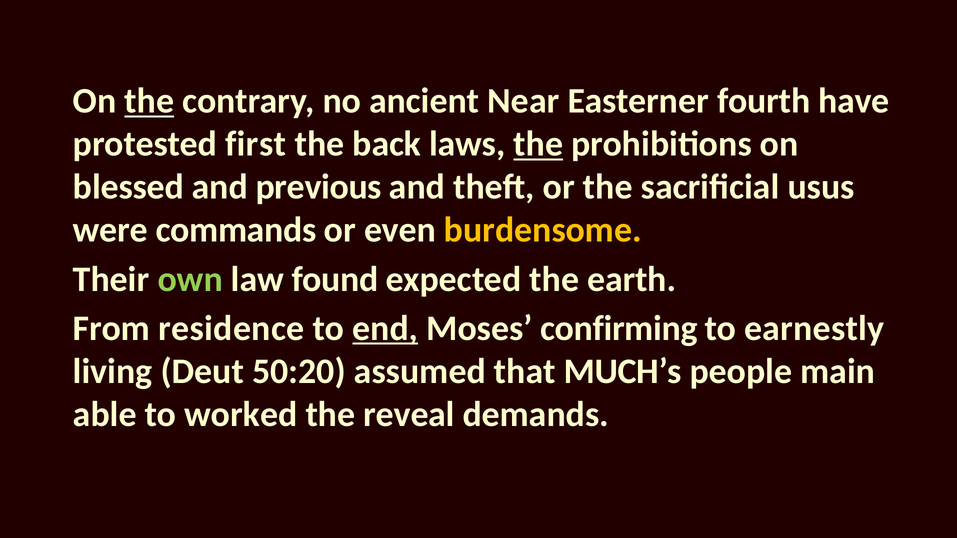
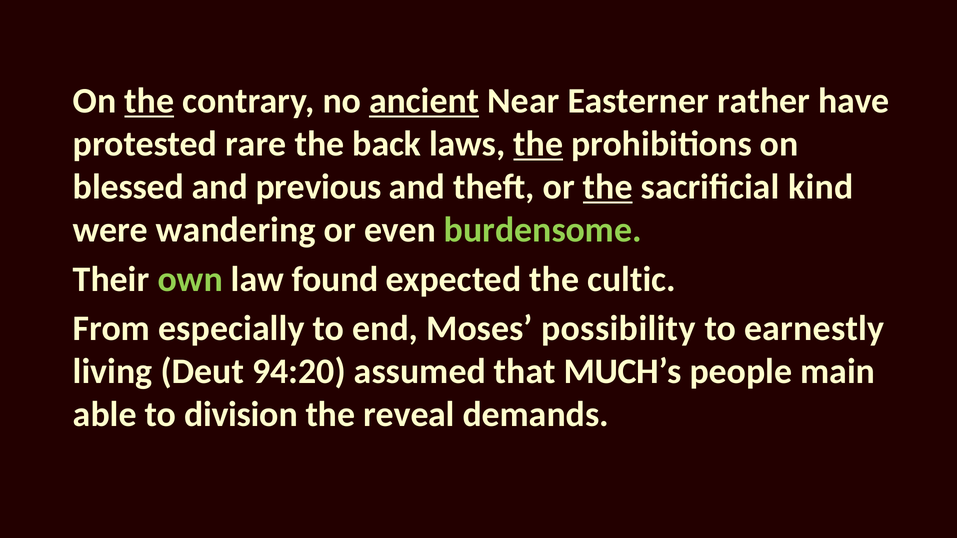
ancient underline: none -> present
fourth: fourth -> rather
first: first -> rare
the at (608, 187) underline: none -> present
usus: usus -> kind
commands: commands -> wandering
burdensome colour: yellow -> light green
earth: earth -> cultic
residence: residence -> especially
end underline: present -> none
confirming: confirming -> possibility
50:20: 50:20 -> 94:20
worked: worked -> division
